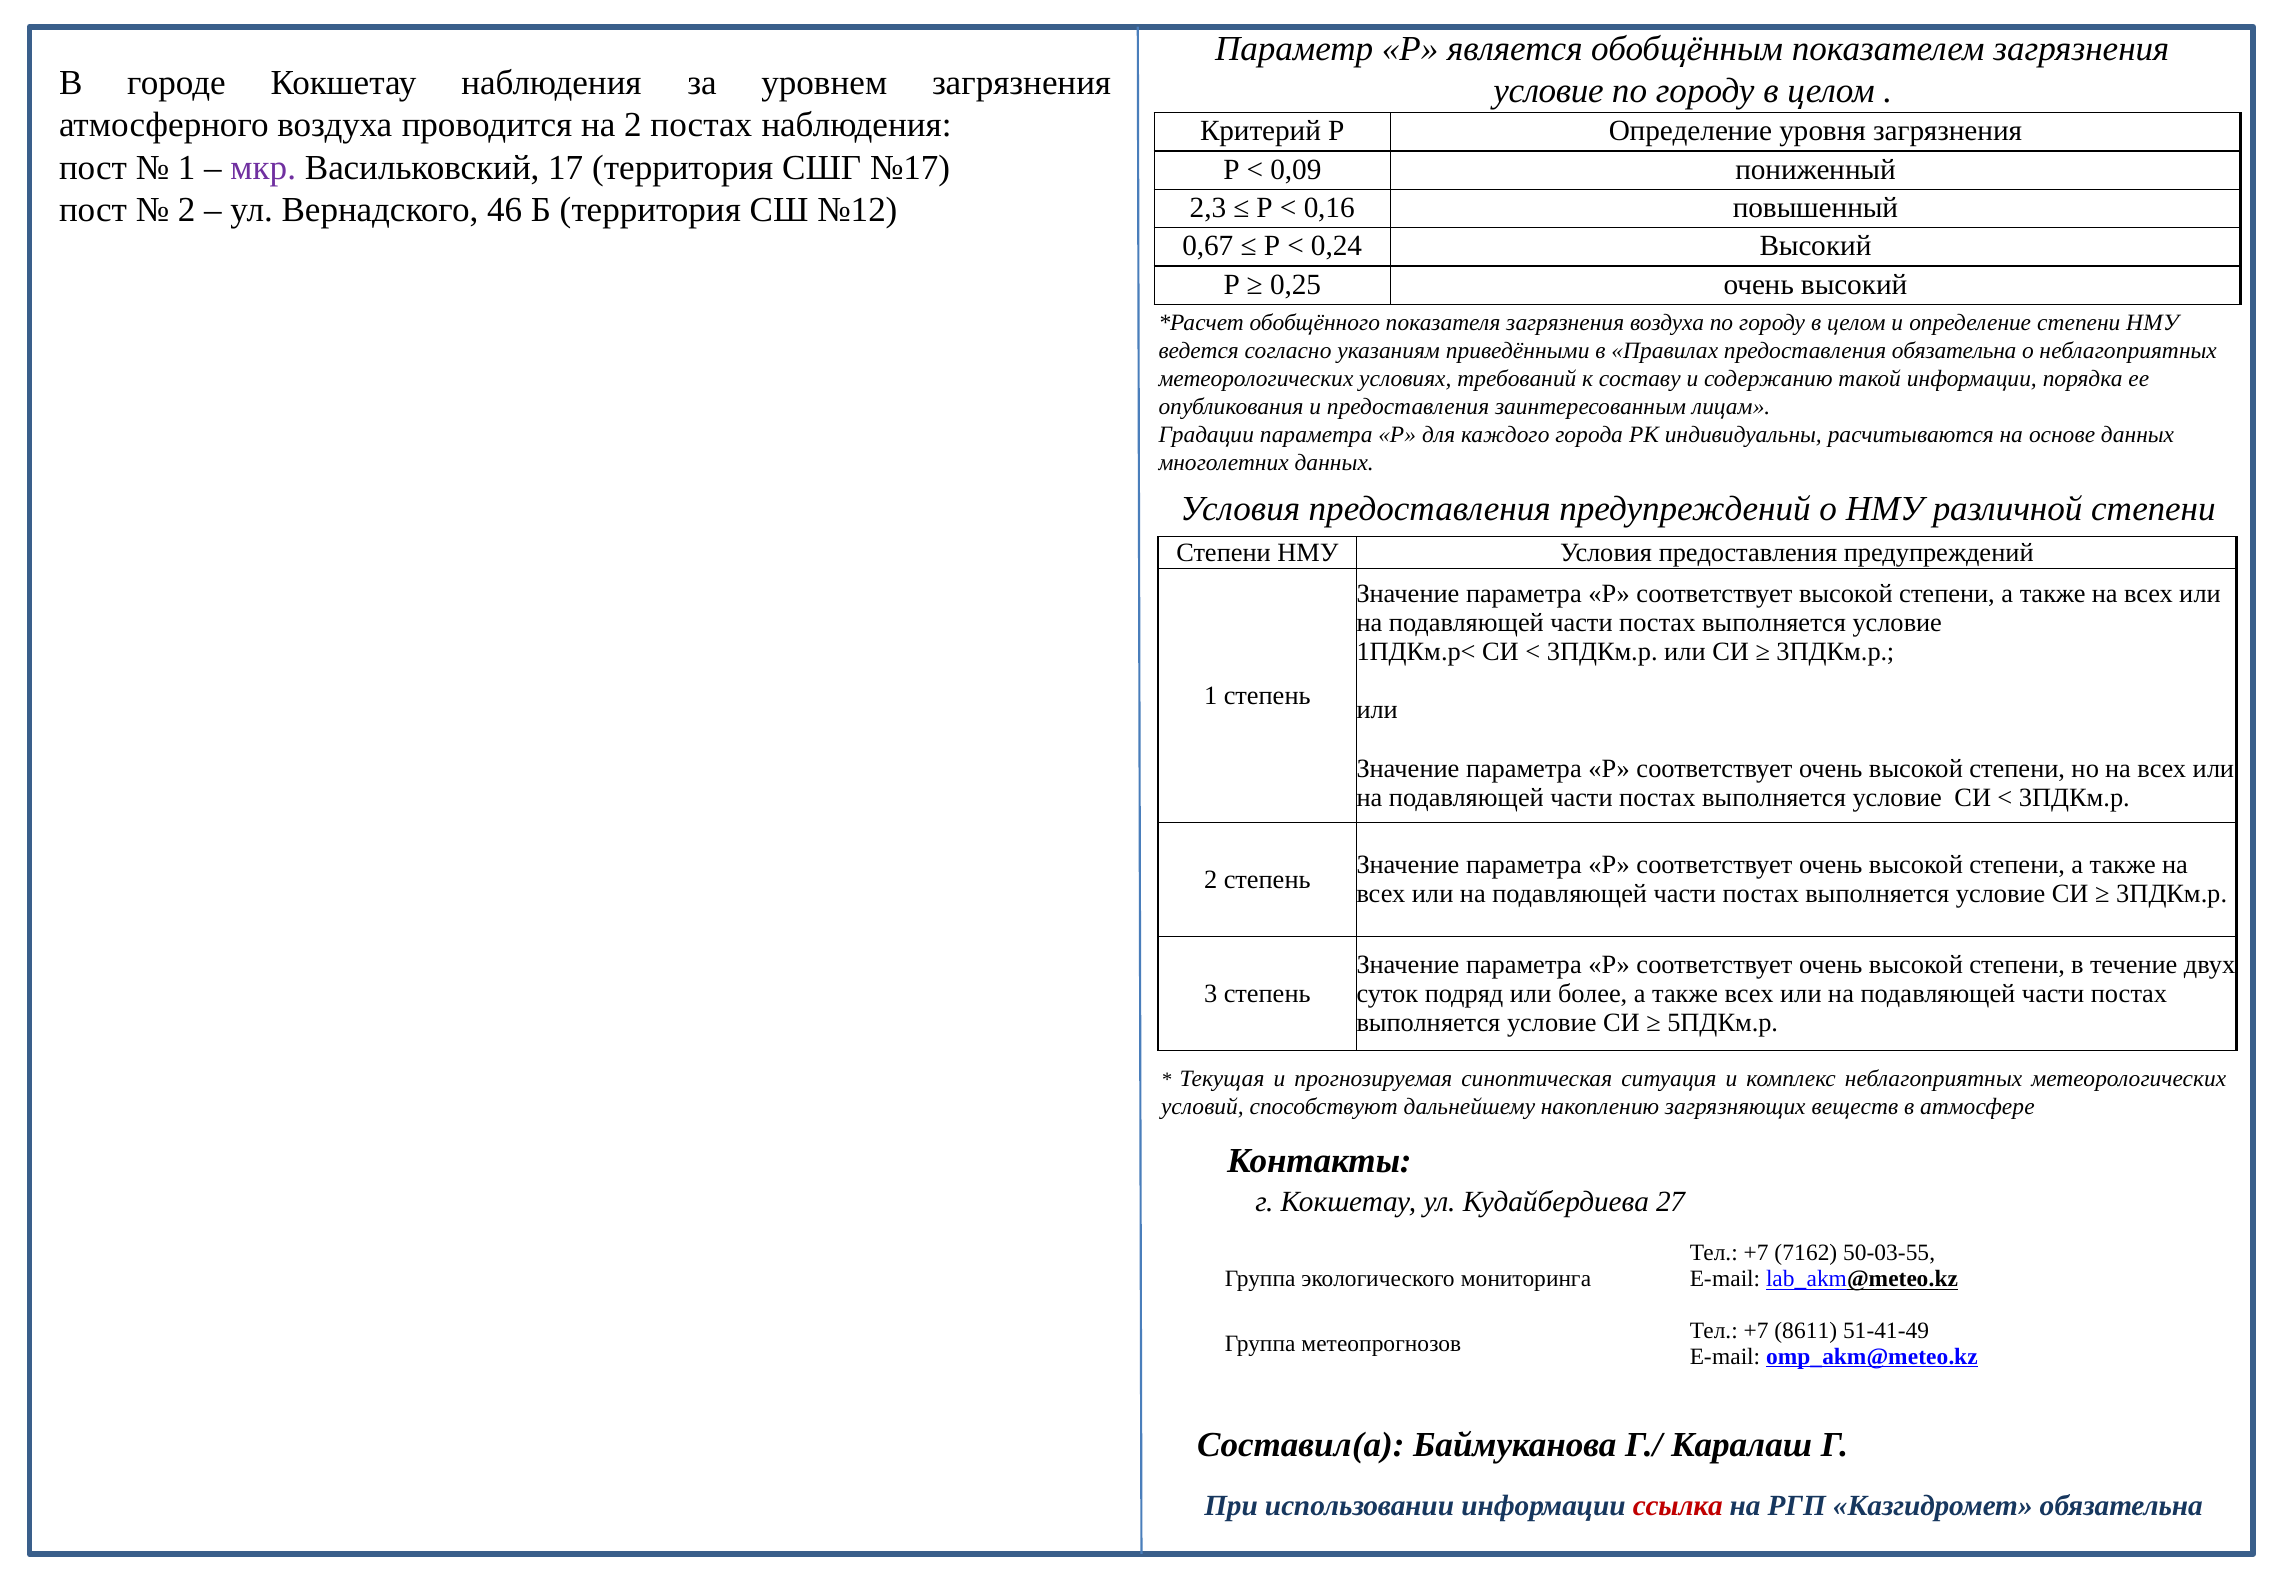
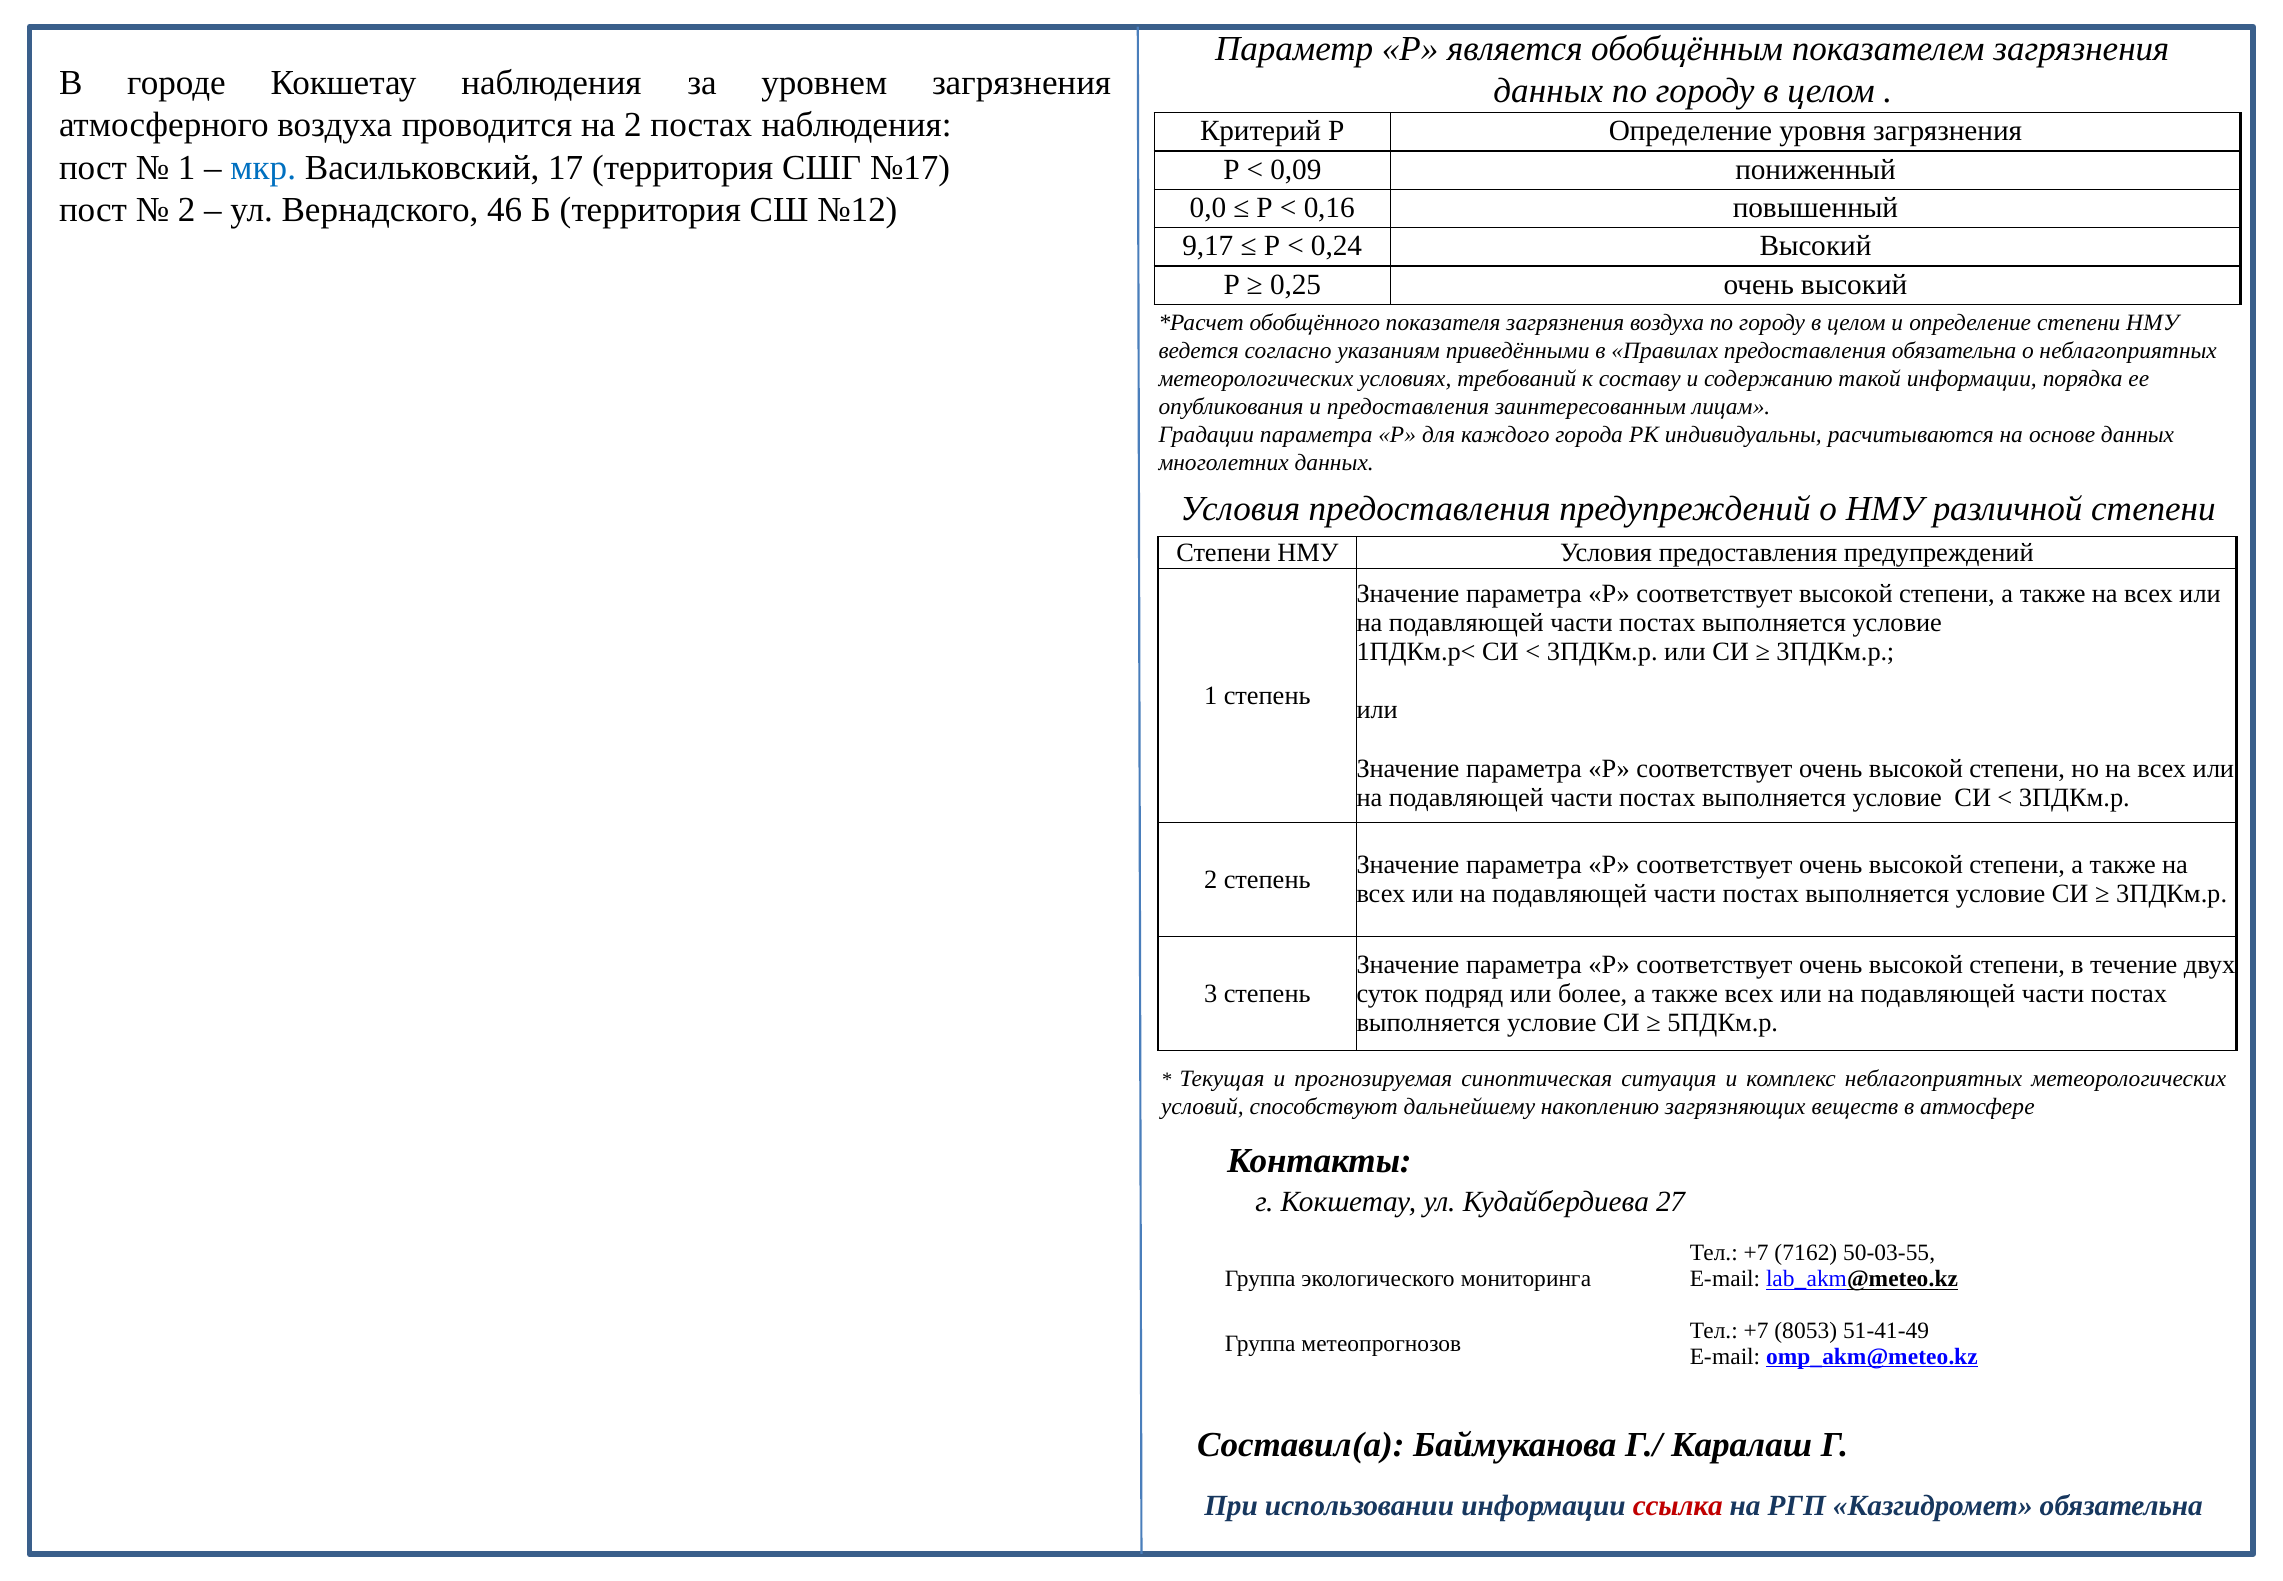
условие at (1548, 91): условие -> данных
мкр colour: purple -> blue
2,3: 2,3 -> 0,0
0,67: 0,67 -> 9,17
8611: 8611 -> 8053
